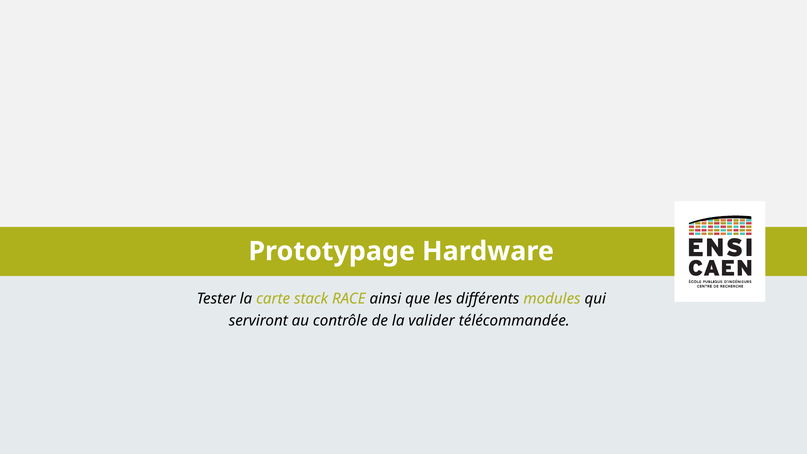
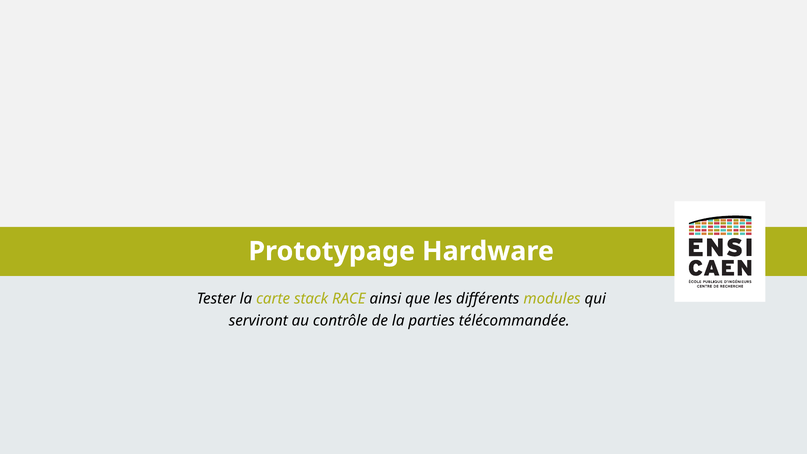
valider: valider -> parties
